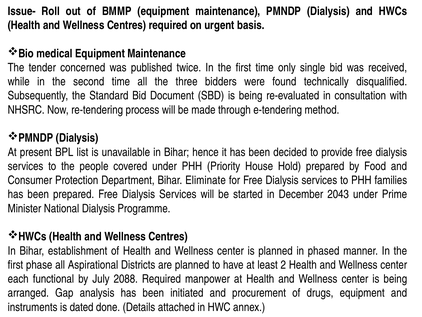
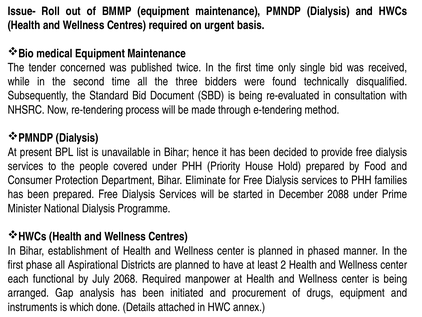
2043: 2043 -> 2088
2088: 2088 -> 2068
dated: dated -> which
